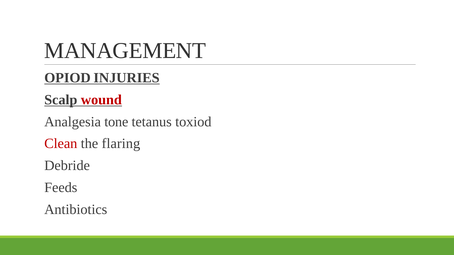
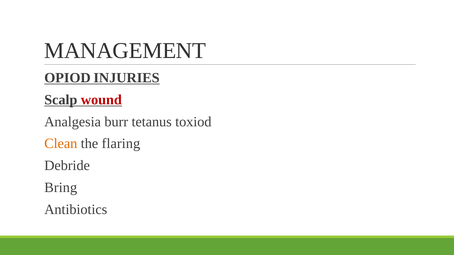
tone: tone -> burr
Clean colour: red -> orange
Feeds: Feeds -> Bring
